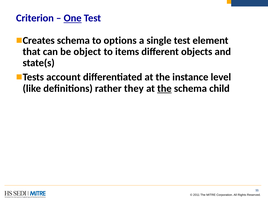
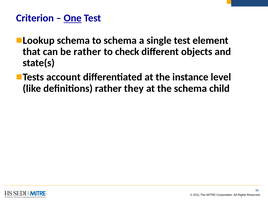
Creates: Creates -> Lookup
to options: options -> schema
be object: object -> rather
items: items -> check
the at (164, 88) underline: present -> none
